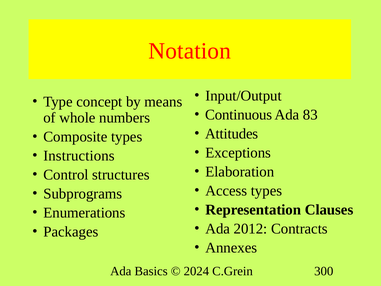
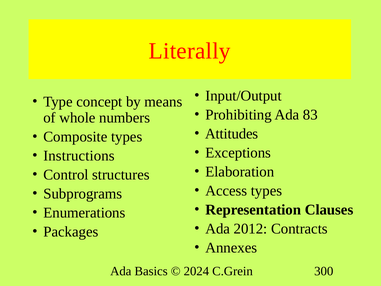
Notation: Notation -> Literally
Continuous: Continuous -> Prohibiting
